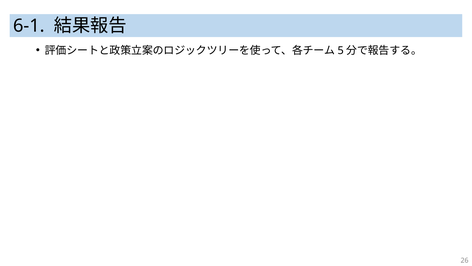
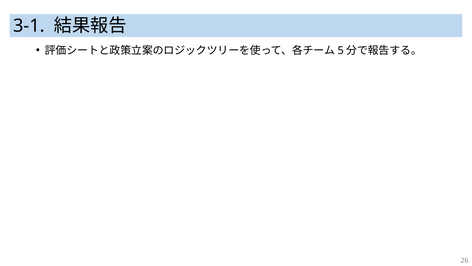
6-1: 6-1 -> 3-1
